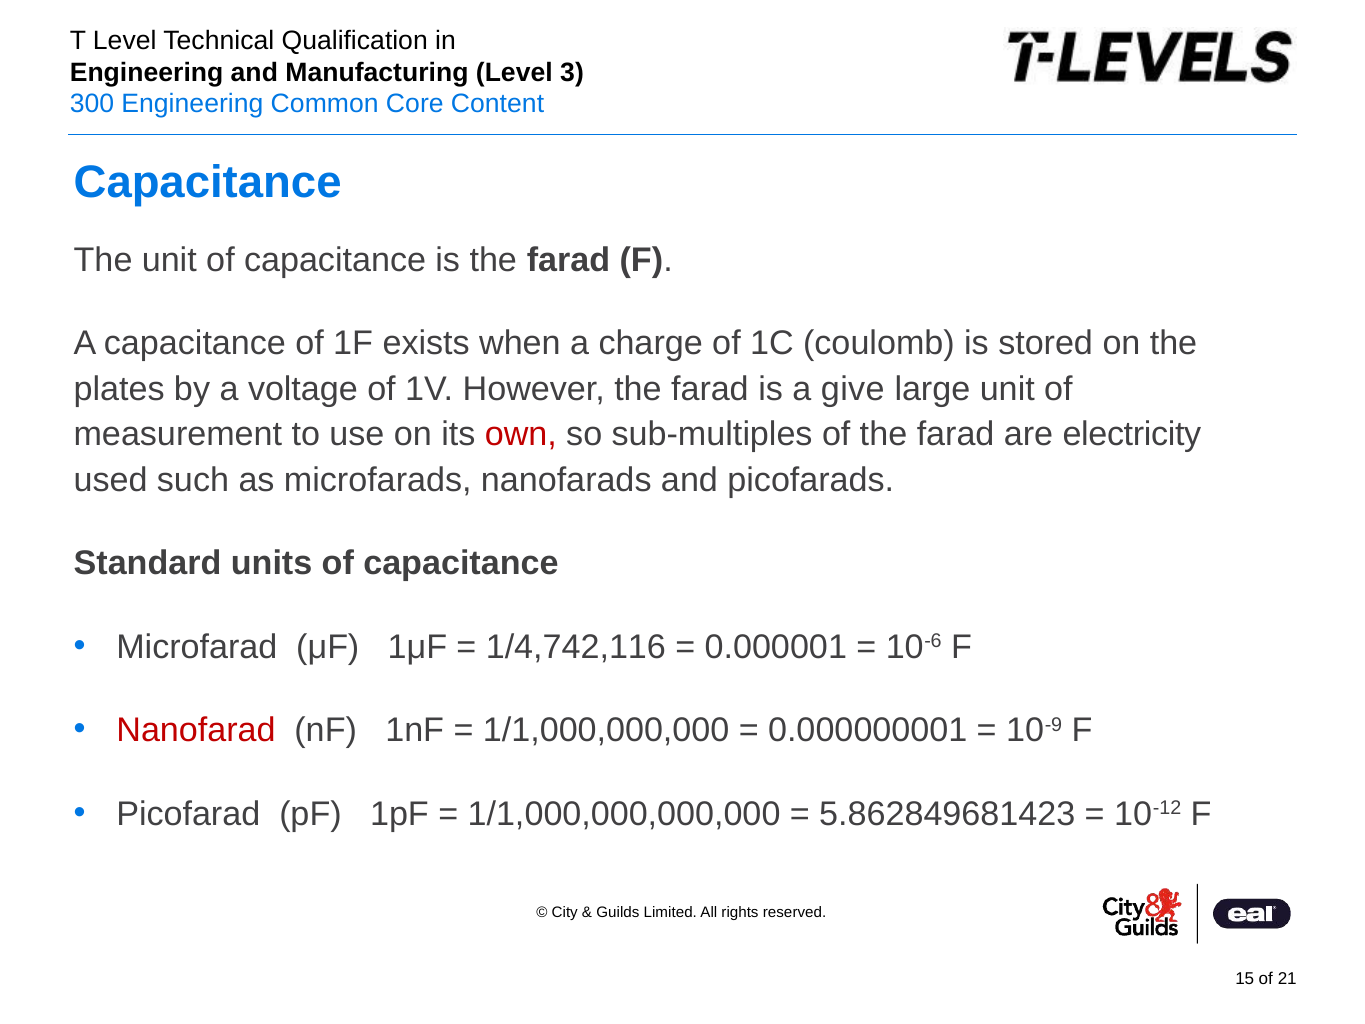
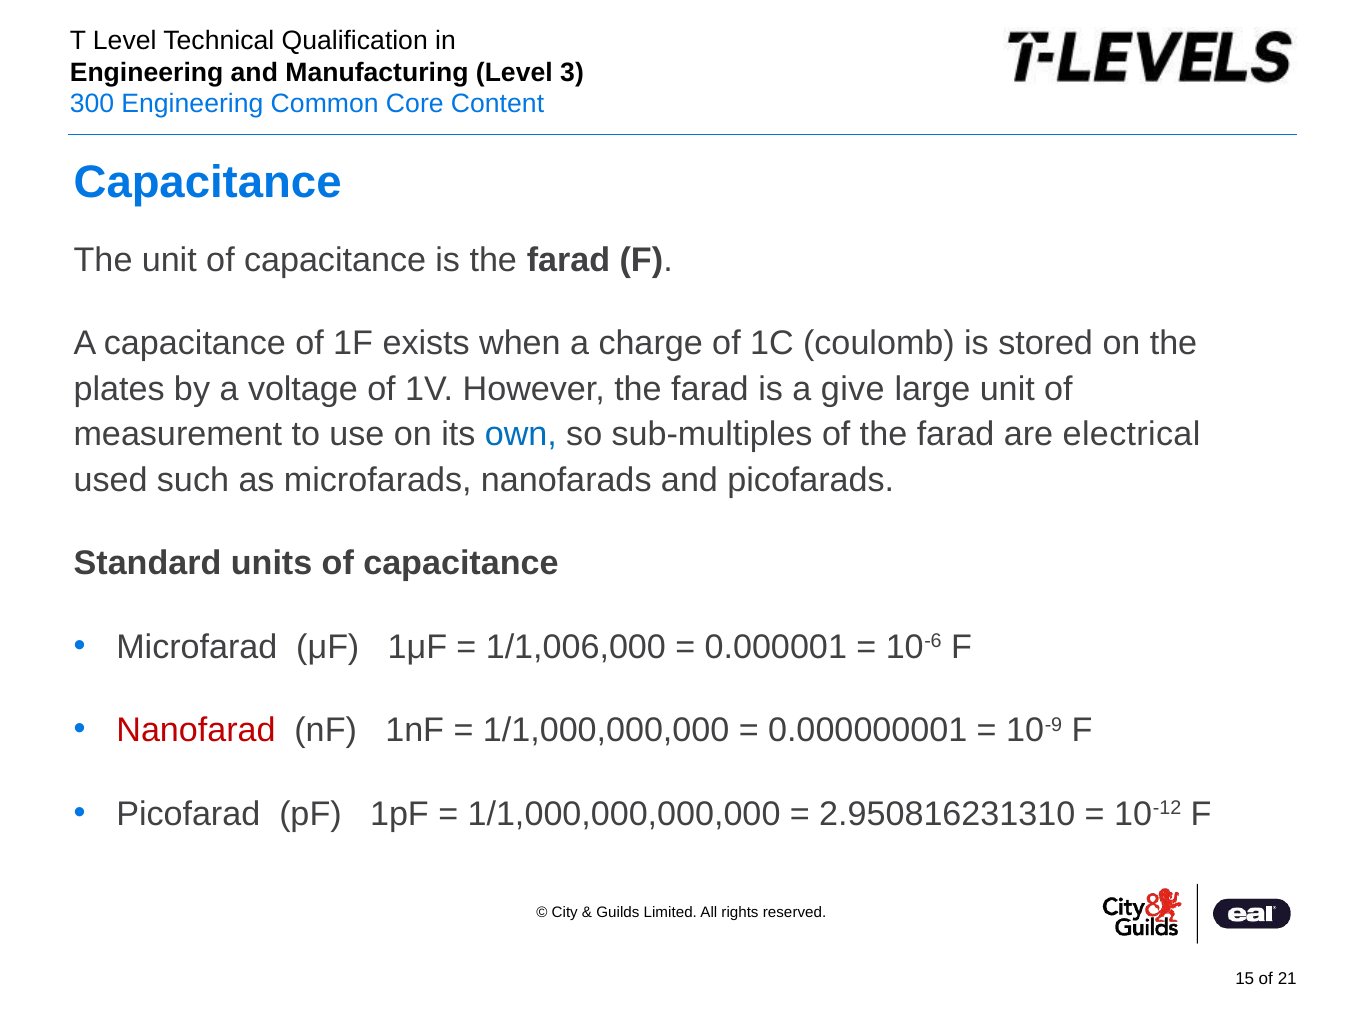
own colour: red -> blue
electricity: electricity -> electrical
1/4,742,116: 1/4,742,116 -> 1/1,006,000
5.862849681423: 5.862849681423 -> 2.950816231310
